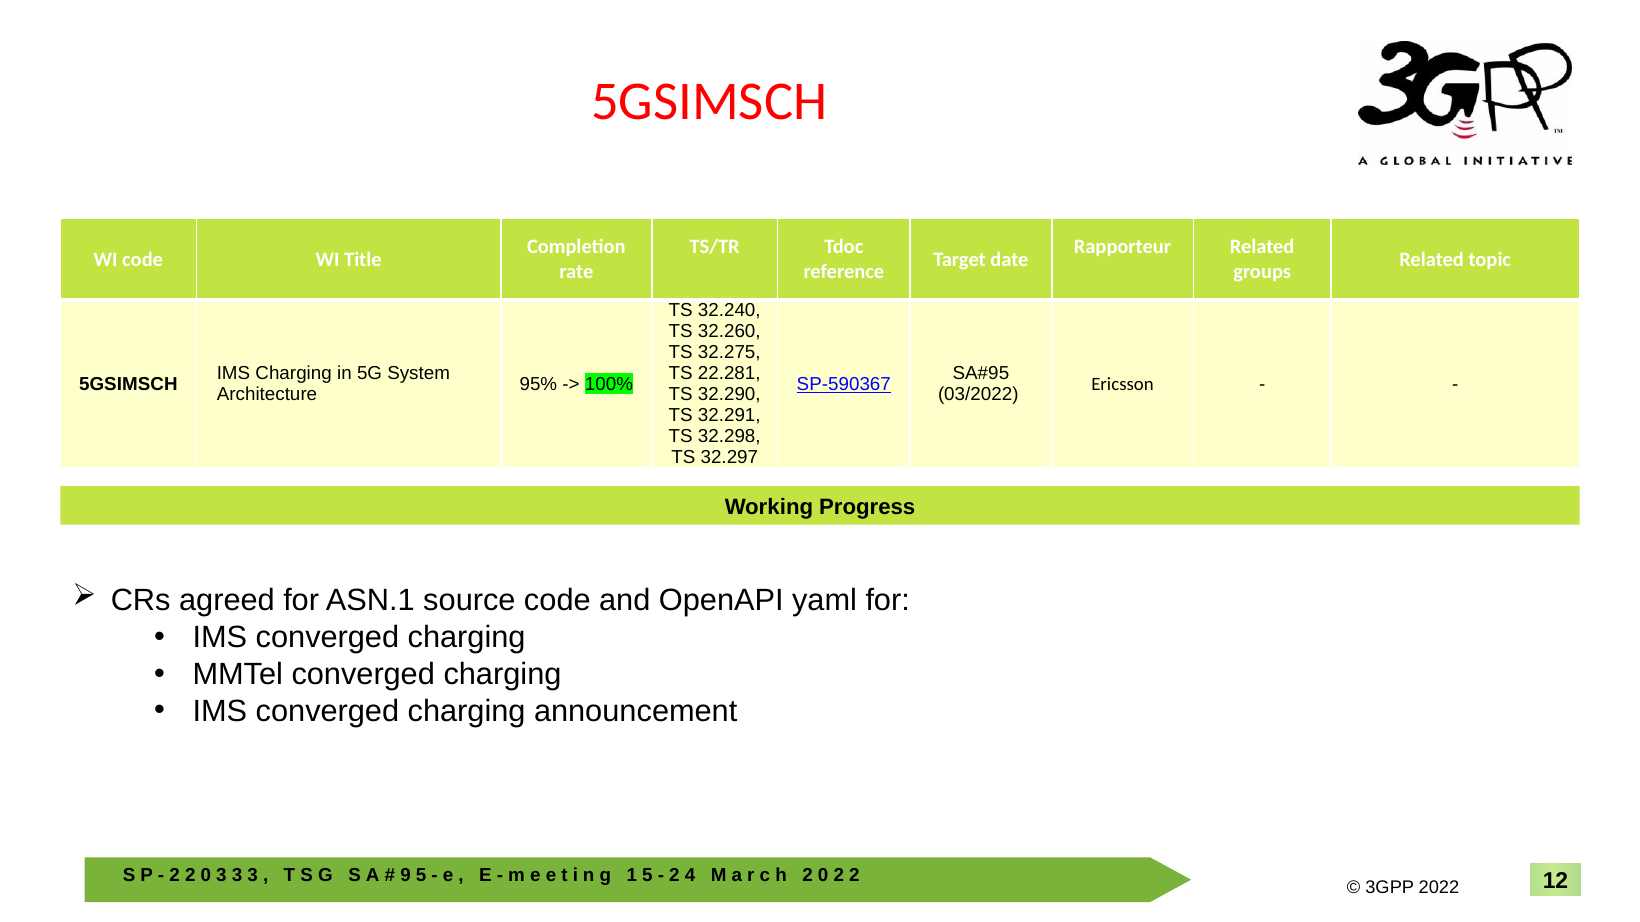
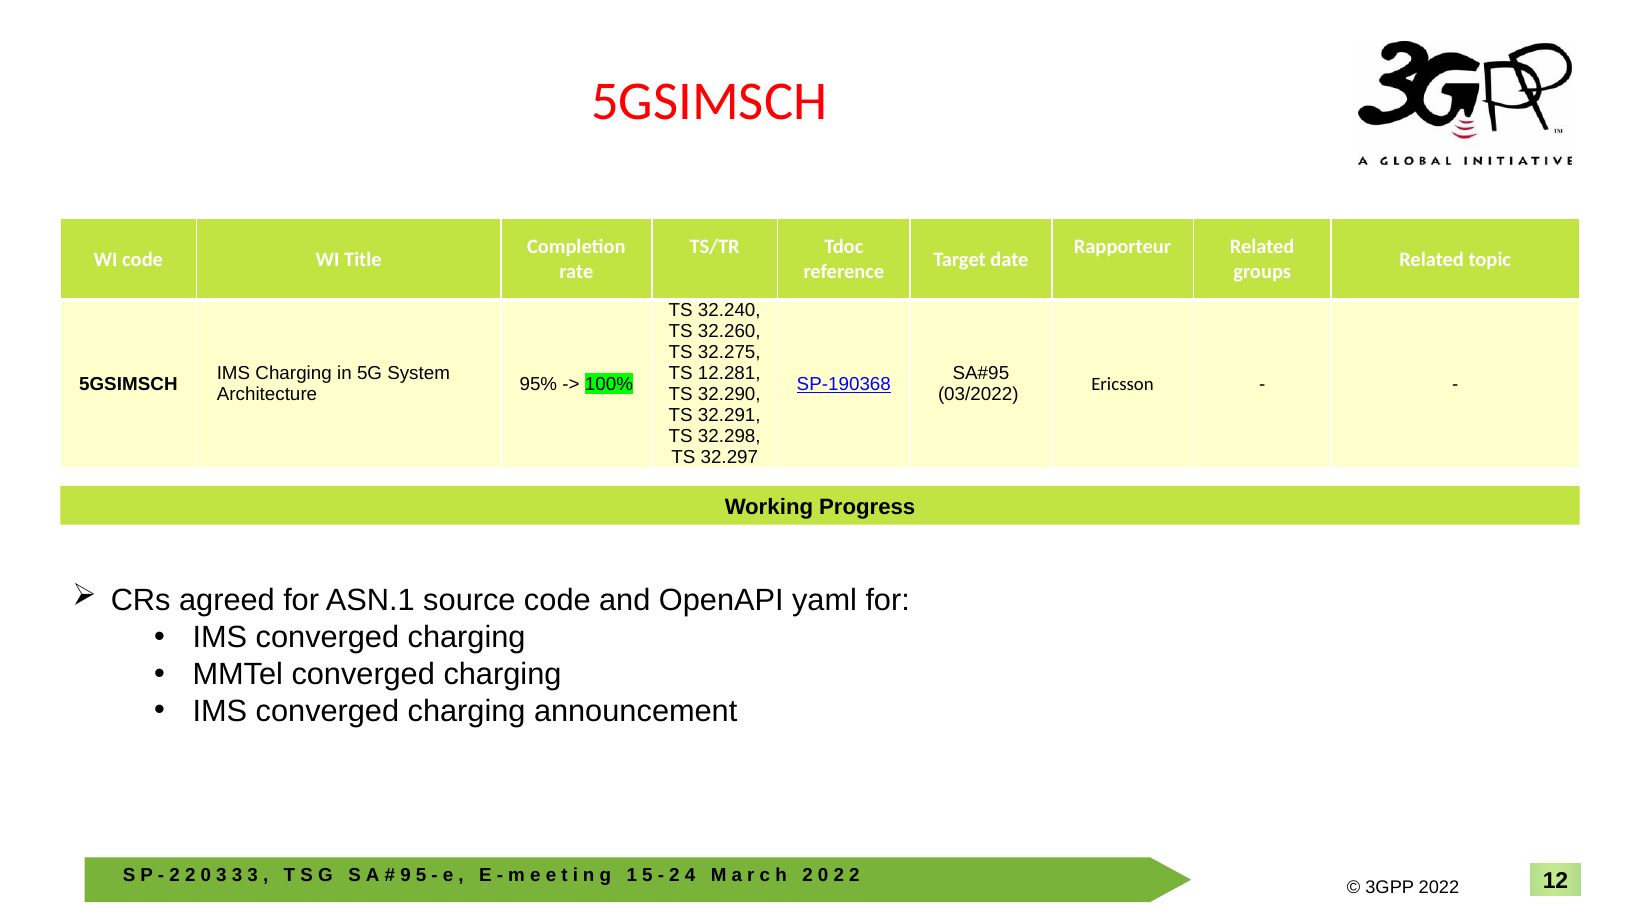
22.281: 22.281 -> 12.281
SP-590367: SP-590367 -> SP-190368
